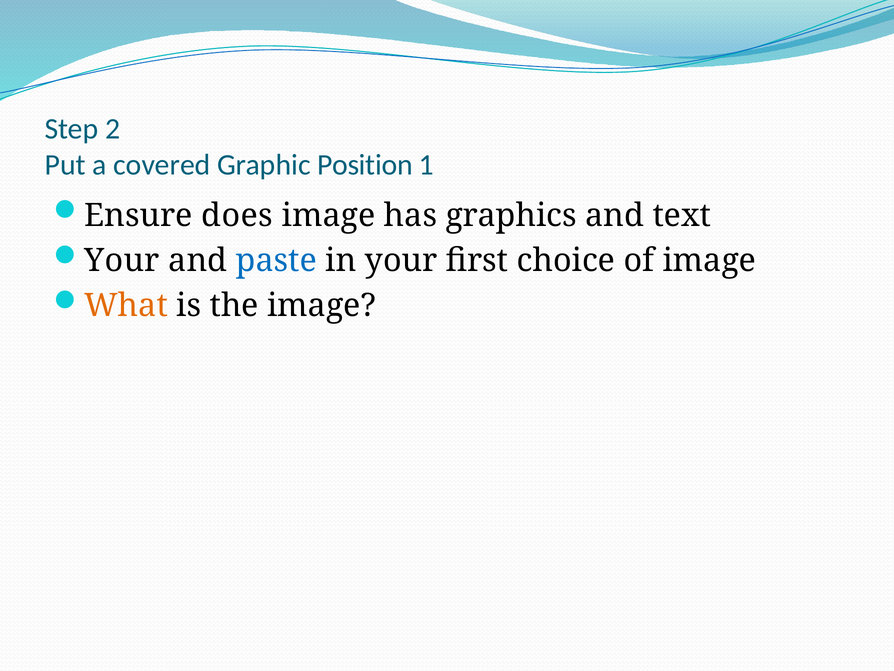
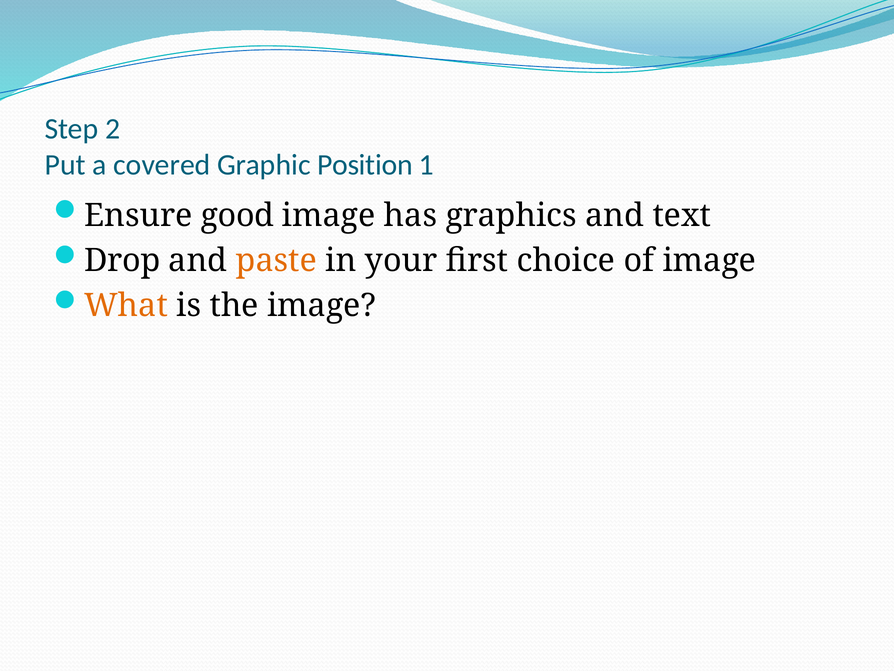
does: does -> good
Your at (122, 260): Your -> Drop
paste colour: blue -> orange
